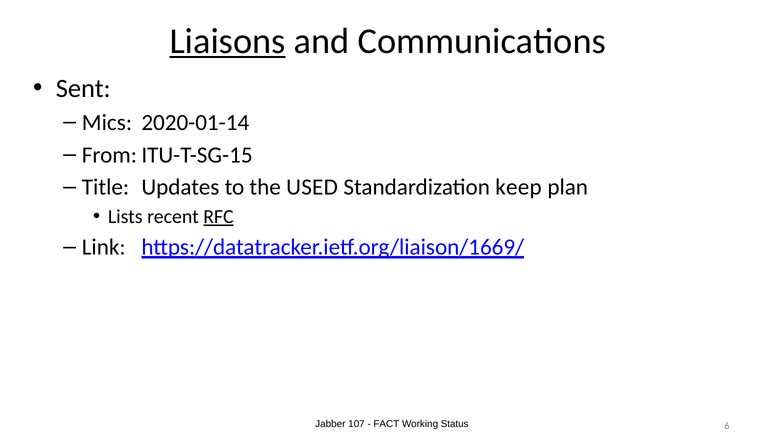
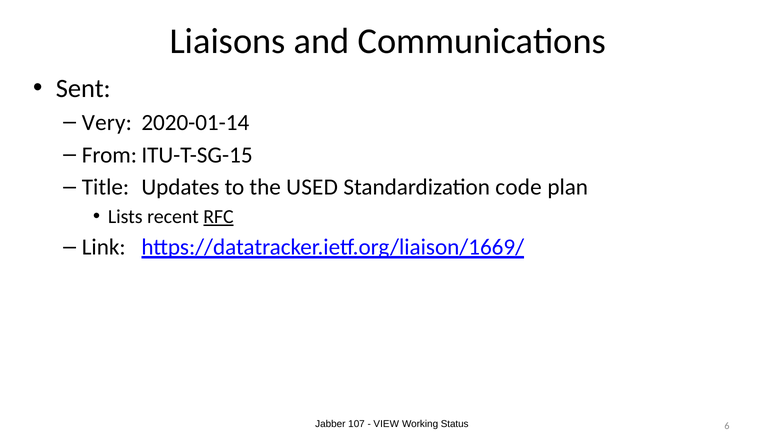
Liaisons underline: present -> none
Mics: Mics -> Very
keep: keep -> code
FACT: FACT -> VIEW
